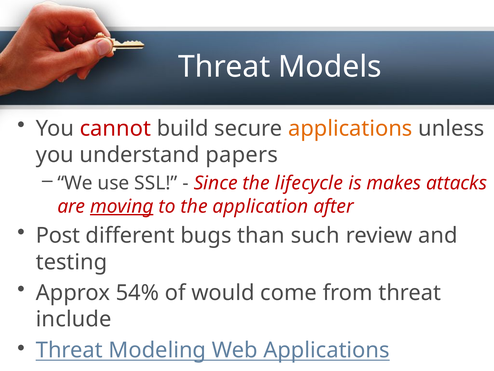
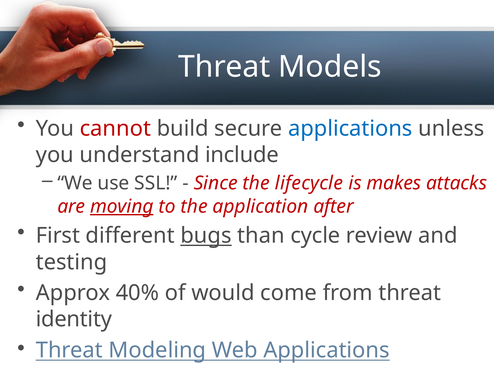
applications at (350, 128) colour: orange -> blue
papers: papers -> include
Post: Post -> First
bugs underline: none -> present
such: such -> cycle
54%: 54% -> 40%
include: include -> identity
